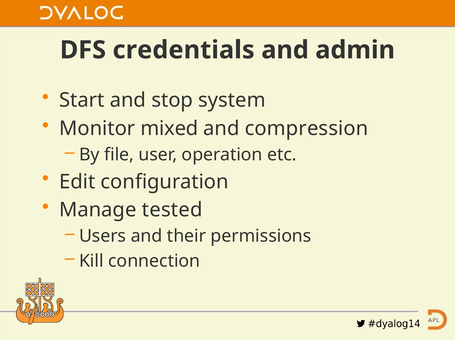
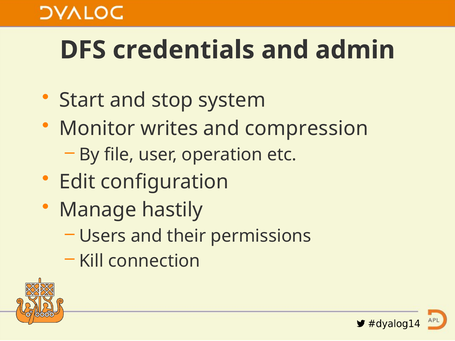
mixed: mixed -> writes
tested: tested -> hastily
